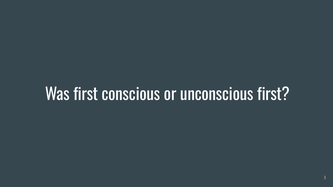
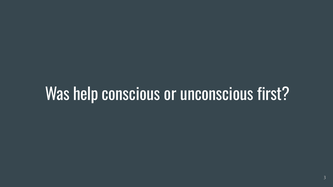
Was first: first -> help
